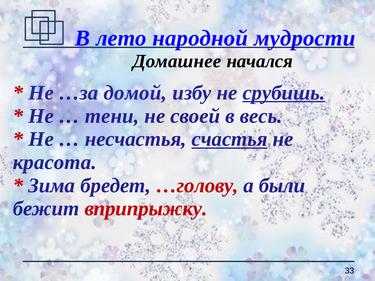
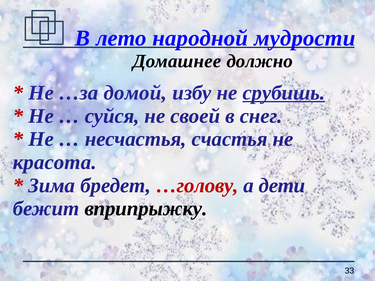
начался: начался -> должно
тени: тени -> суйся
весь: весь -> снег
счастья underline: present -> none
были: были -> дети
вприпрыжку colour: red -> black
